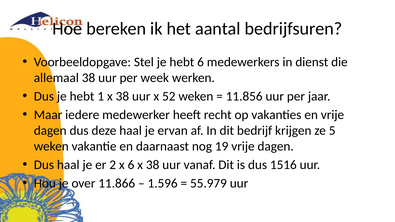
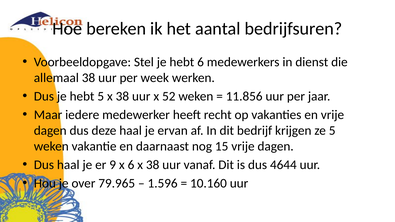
hebt 1: 1 -> 5
19: 19 -> 15
2: 2 -> 9
1516: 1516 -> 4644
11.866: 11.866 -> 79.965
55.979: 55.979 -> 10.160
